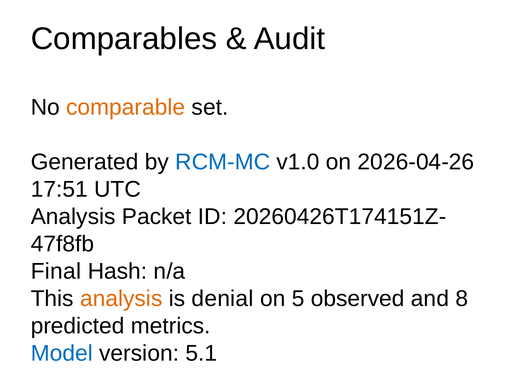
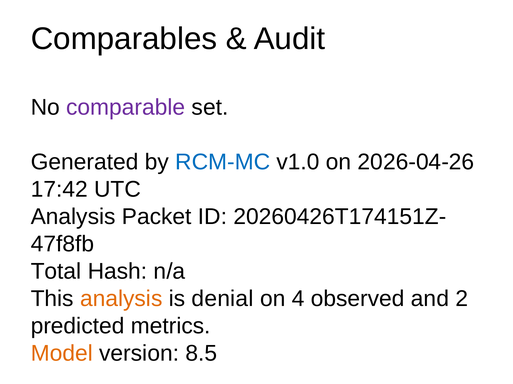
comparable colour: orange -> purple
17:51: 17:51 -> 17:42
Final: Final -> Total
5: 5 -> 4
8: 8 -> 2
Model colour: blue -> orange
5.1: 5.1 -> 8.5
